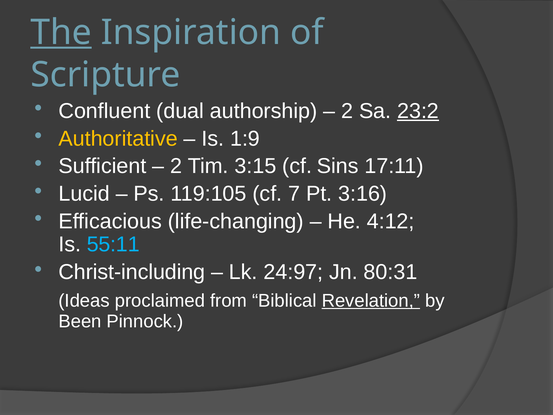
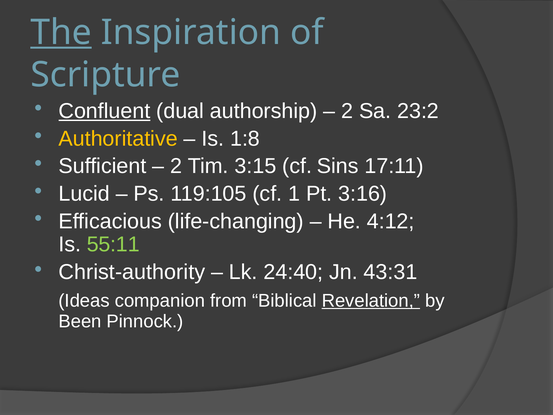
Confluent underline: none -> present
23:2 underline: present -> none
1:9: 1:9 -> 1:8
7: 7 -> 1
55:11 colour: light blue -> light green
Christ-including: Christ-including -> Christ-authority
24:97: 24:97 -> 24:40
80:31: 80:31 -> 43:31
proclaimed: proclaimed -> companion
